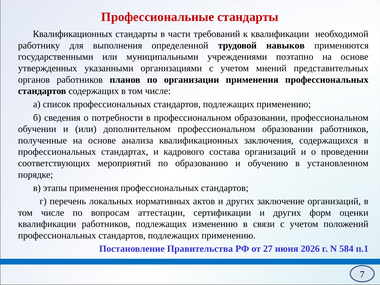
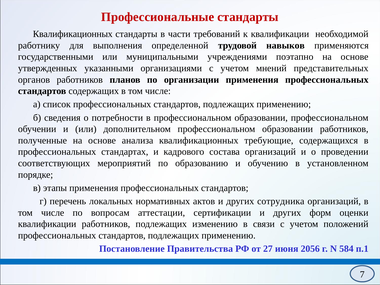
заключения: заключения -> требующие
заключение: заключение -> сотрудника
2026: 2026 -> 2056
